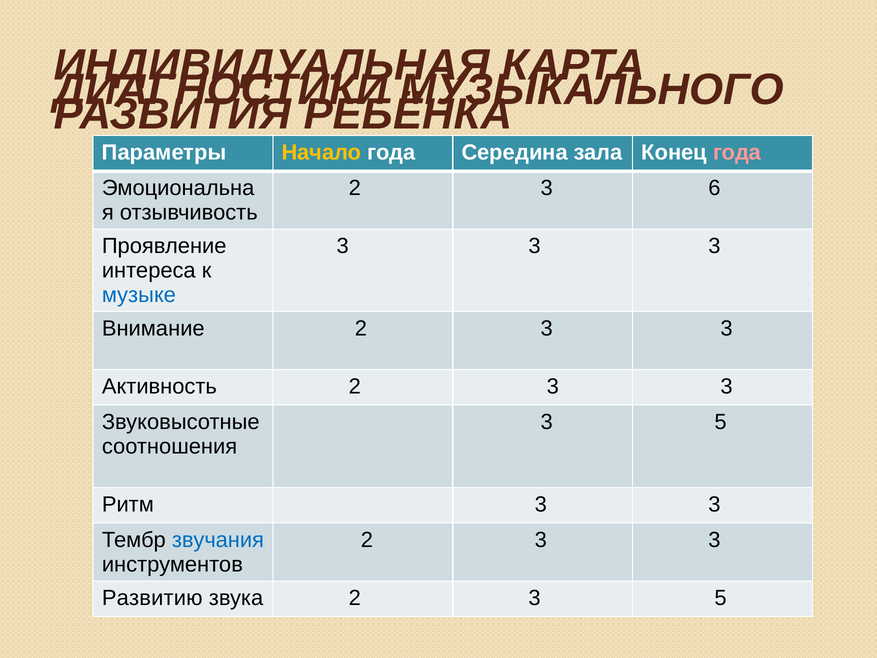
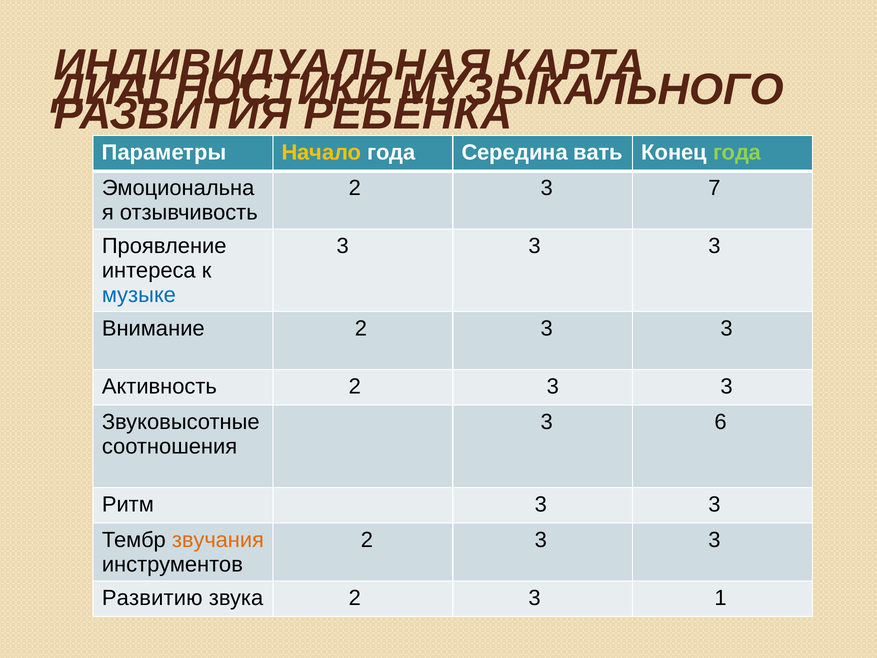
зала: зала -> вать
года at (737, 153) colour: pink -> light green
6: 6 -> 7
5 at (721, 422): 5 -> 6
звучания colour: blue -> orange
2 3 5: 5 -> 1
